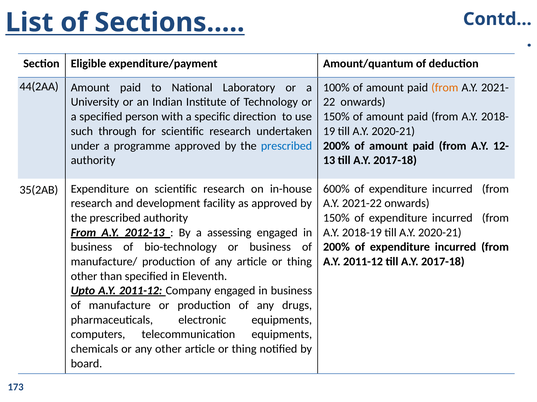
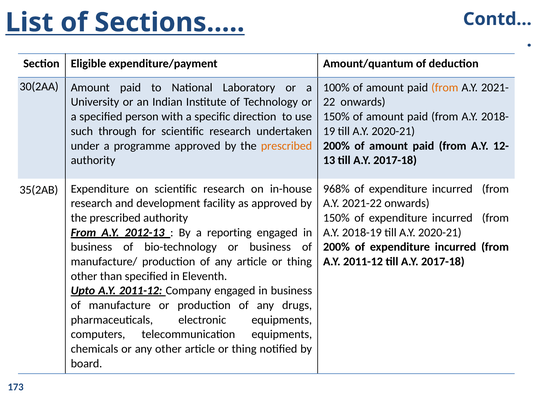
44(2AA: 44(2AA -> 30(2AA
prescribed at (286, 146) colour: blue -> orange
600%: 600% -> 968%
assessing: assessing -> reporting
